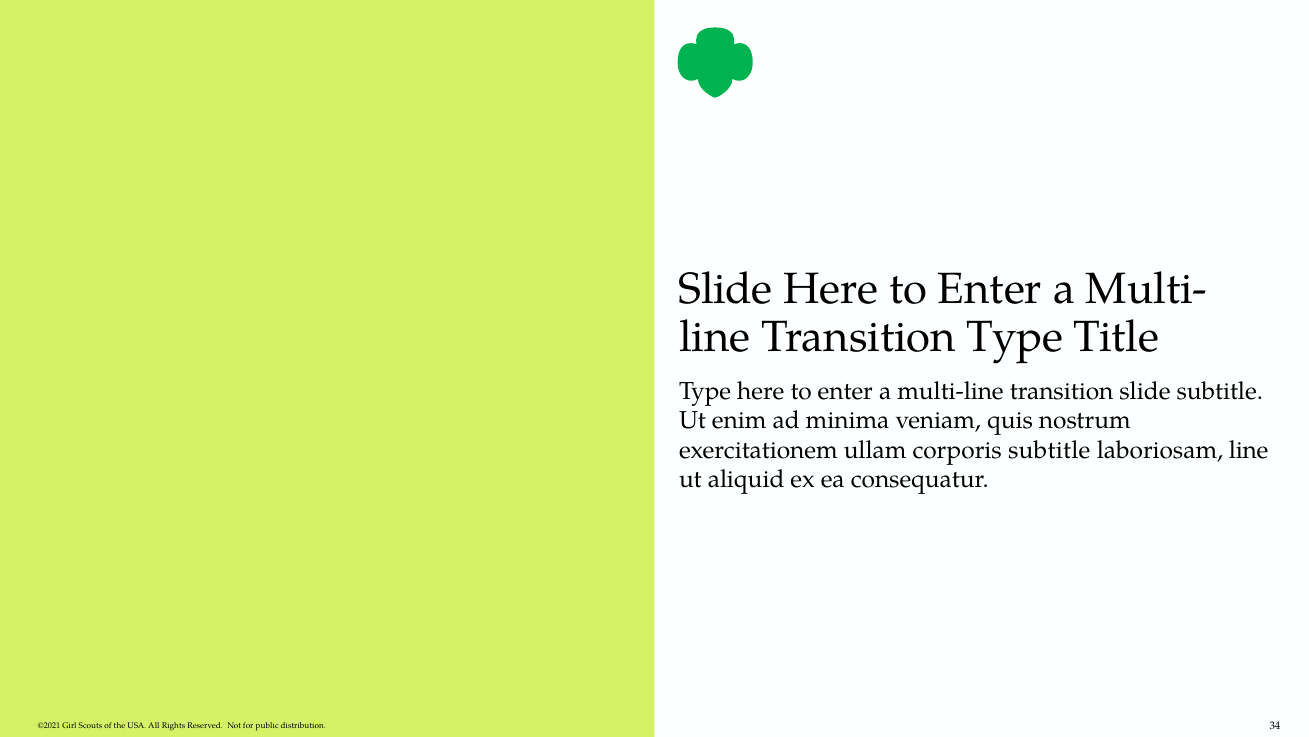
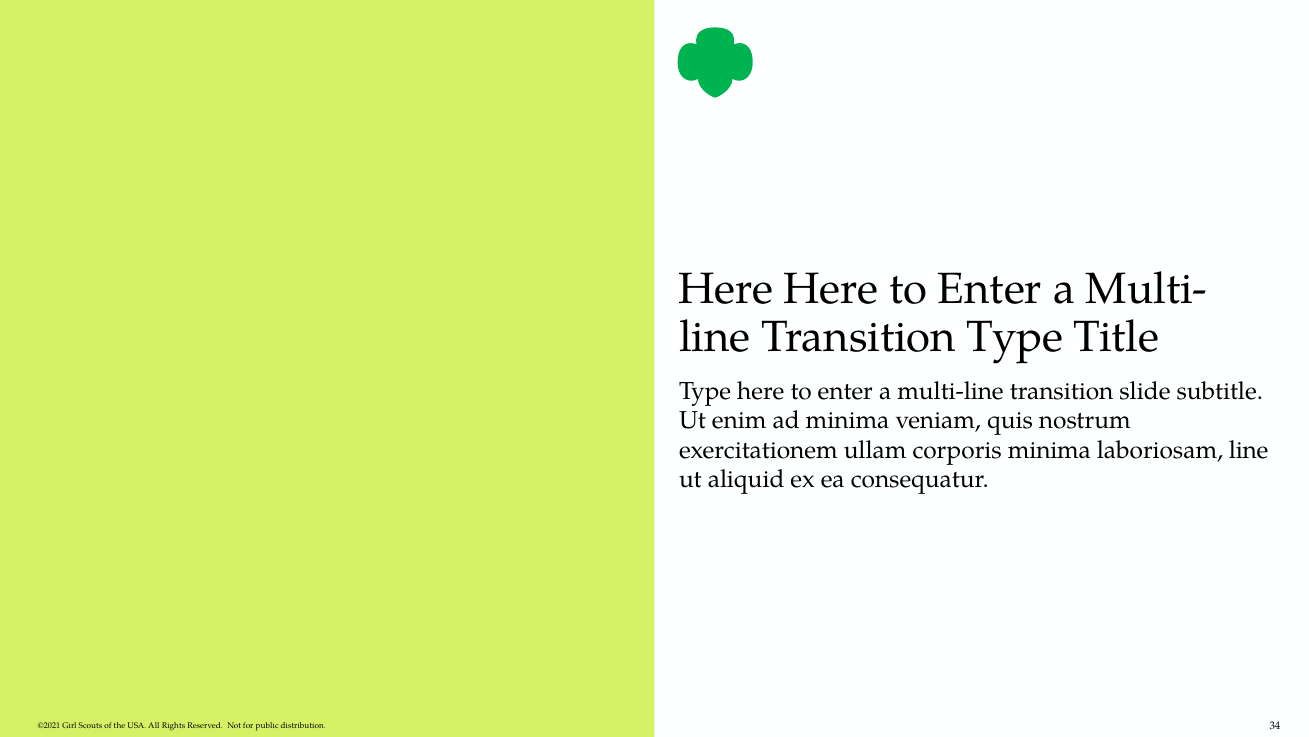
Slide at (726, 289): Slide -> Here
corporis subtitle: subtitle -> minima
